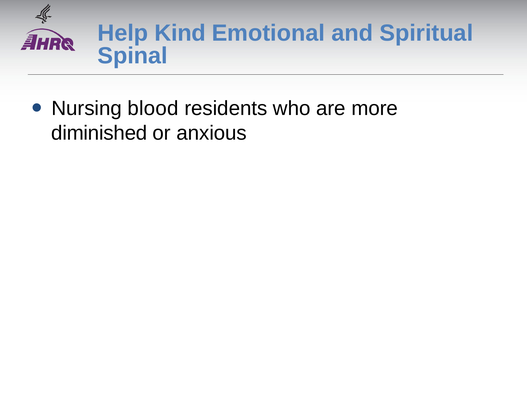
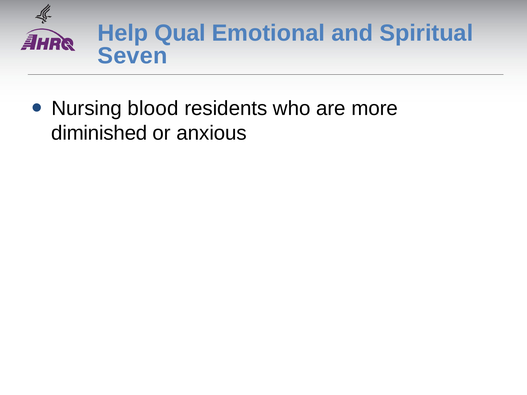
Kind: Kind -> Qual
Spinal: Spinal -> Seven
